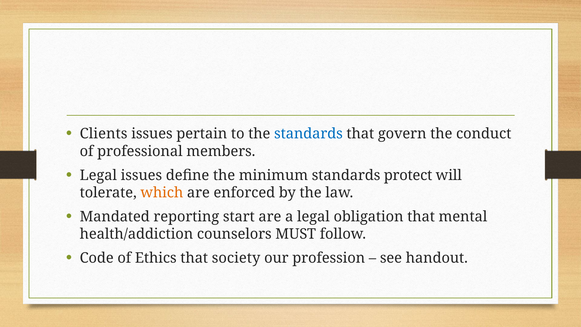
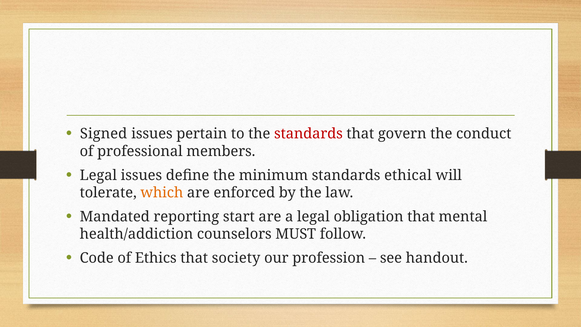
Clients: Clients -> Signed
standards at (308, 134) colour: blue -> red
protect: protect -> ethical
